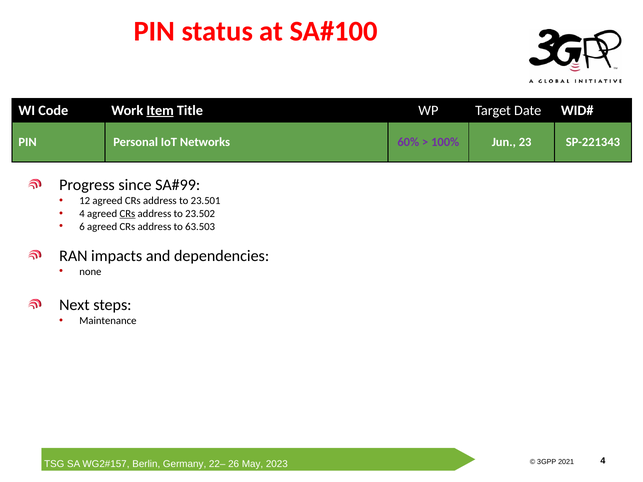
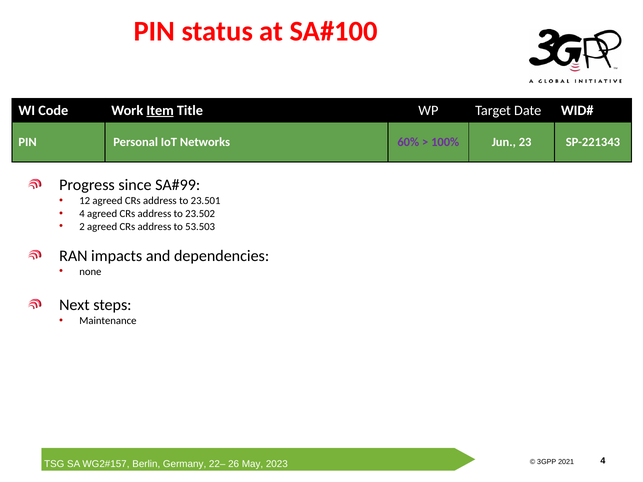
CRs at (127, 214) underline: present -> none
6: 6 -> 2
63.503: 63.503 -> 53.503
